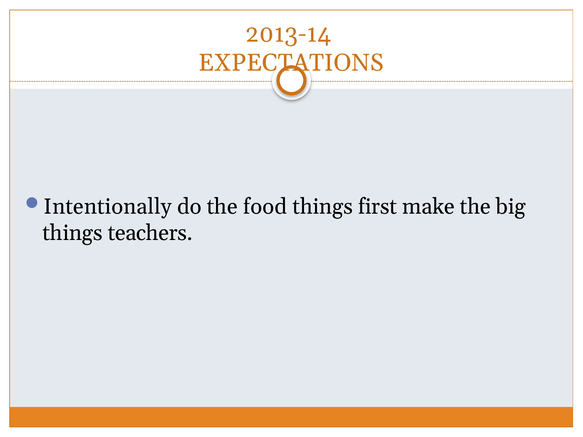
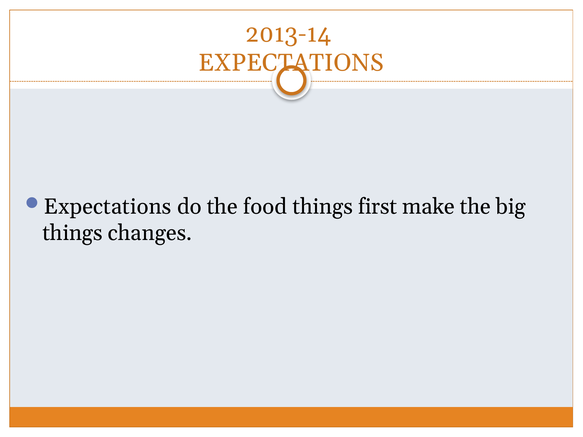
Intentionally at (108, 207): Intentionally -> Expectations
teachers: teachers -> changes
